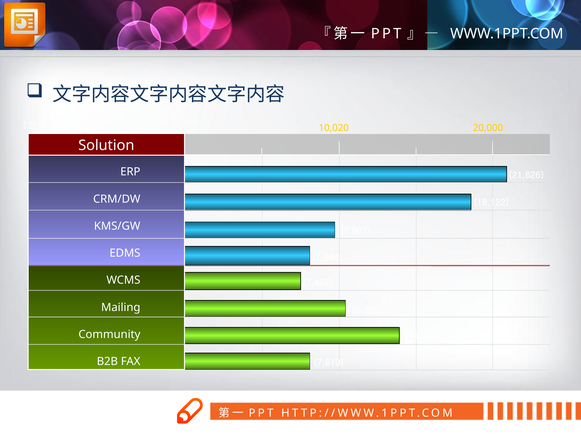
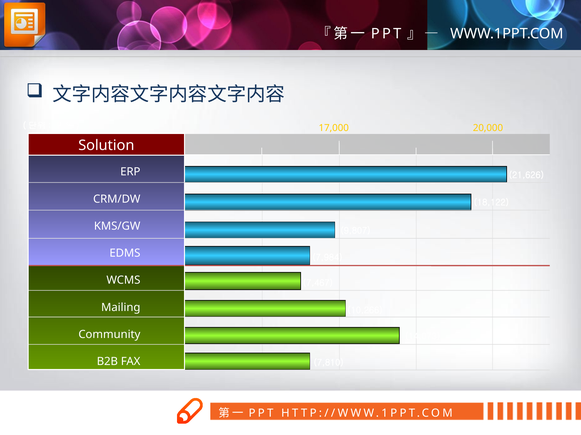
10,020: 10,020 -> 17,000
